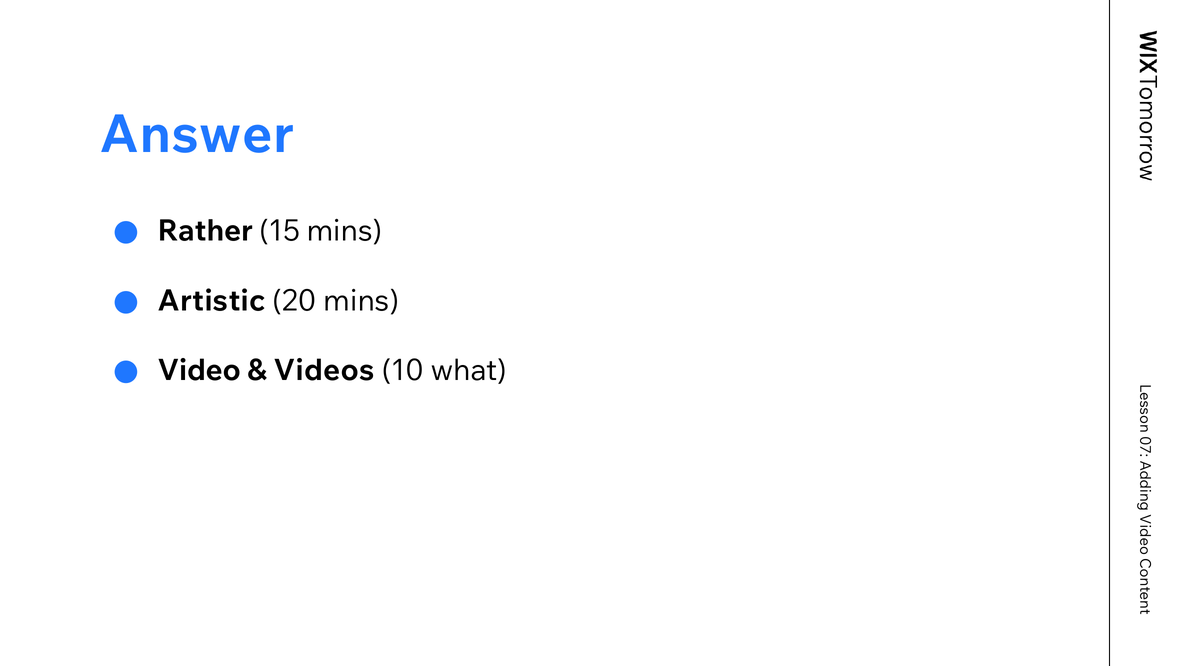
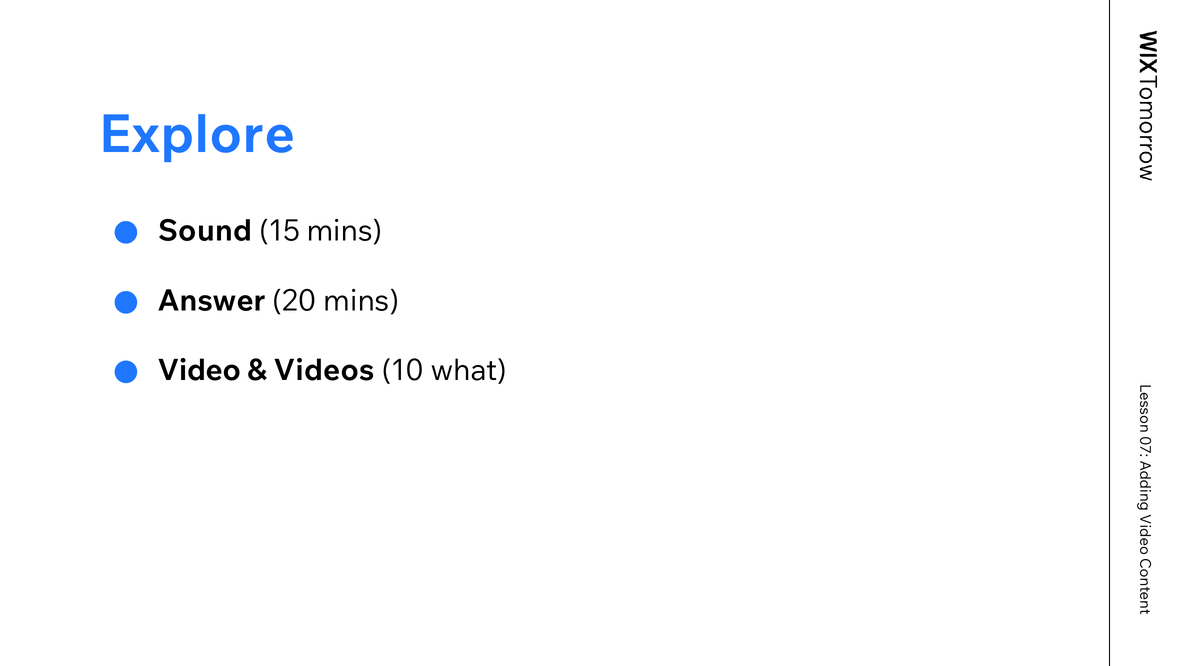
Answer: Answer -> Explore
Rather: Rather -> Sound
Artistic: Artistic -> Answer
